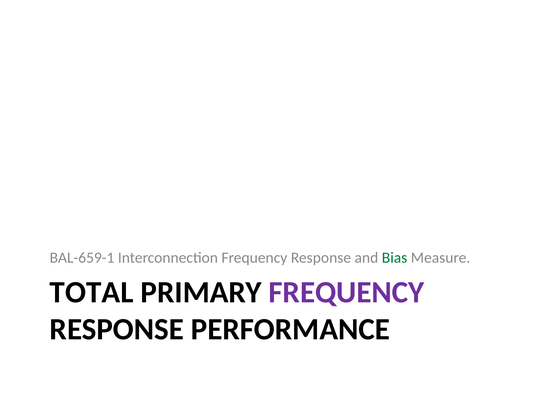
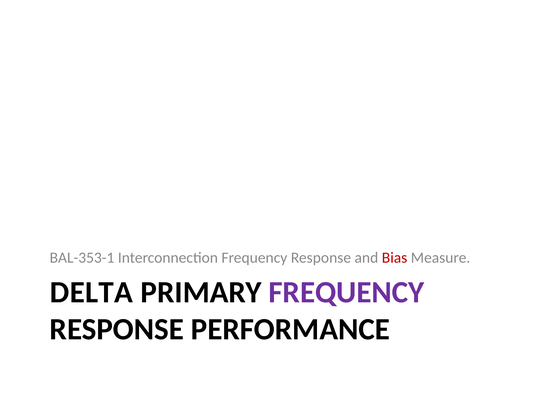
BAL-659-1: BAL-659-1 -> BAL-353-1
Bias colour: green -> red
TOTAL: TOTAL -> DELTA
